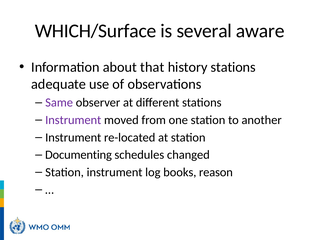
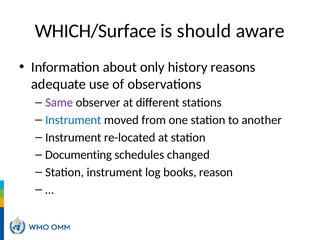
several: several -> should
that: that -> only
history stations: stations -> reasons
Instrument at (73, 120) colour: purple -> blue
